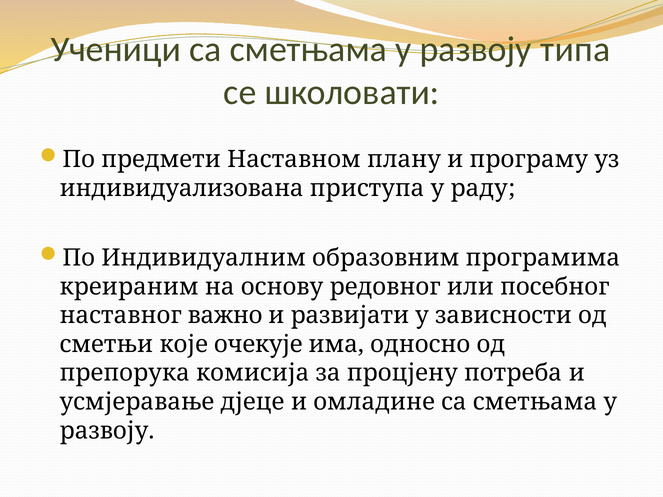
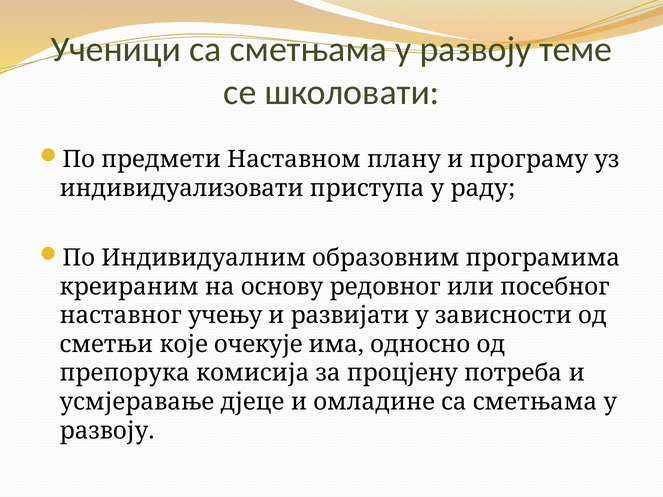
типа: типа -> теме
индивидуализована: индивидуализована -> индивидуализовати
важно: важно -> учењу
